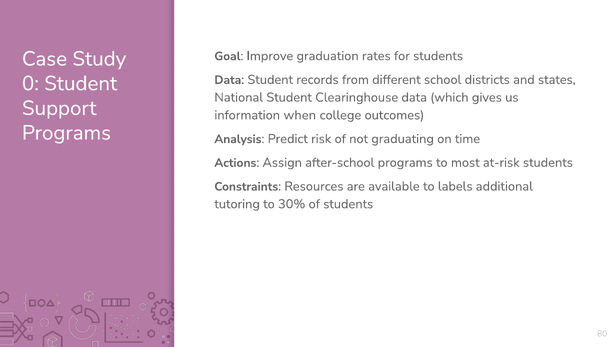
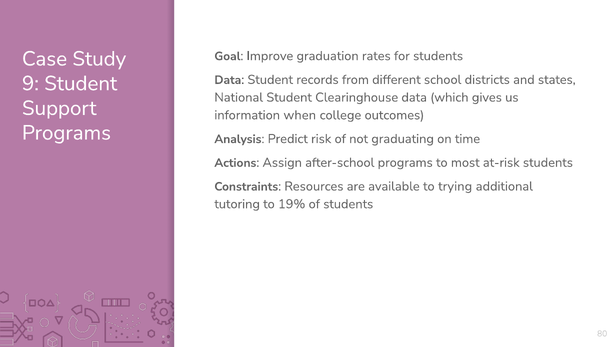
0: 0 -> 9
labels: labels -> trying
30%: 30% -> 19%
